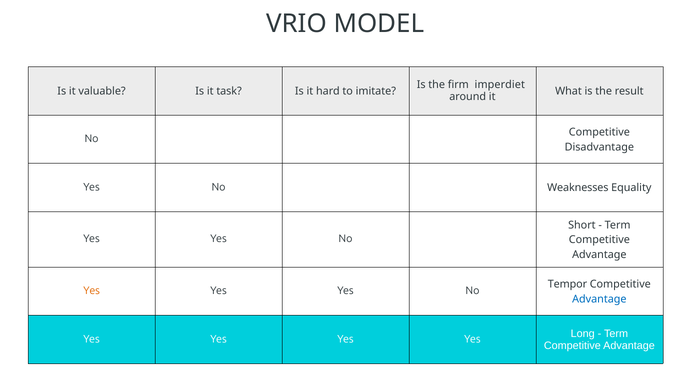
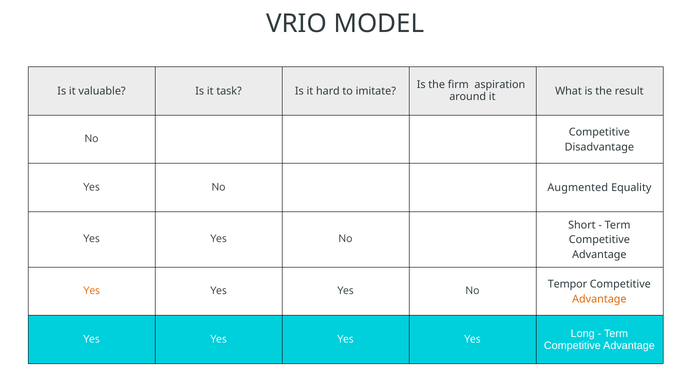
imperdiet: imperdiet -> aspiration
Weaknesses: Weaknesses -> Augmented
Advantage at (599, 299) colour: blue -> orange
